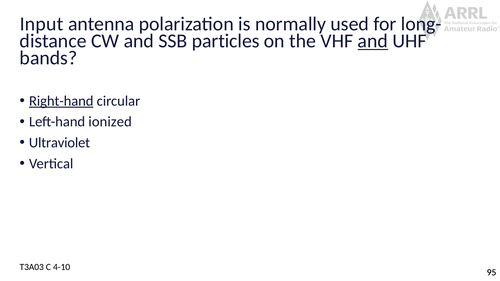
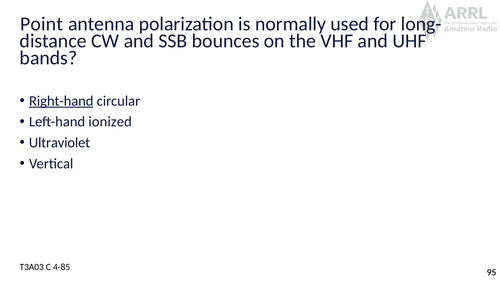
Input: Input -> Point
particles: particles -> bounces
and at (373, 41) underline: present -> none
4-10: 4-10 -> 4-85
